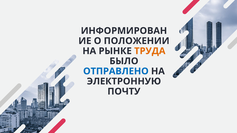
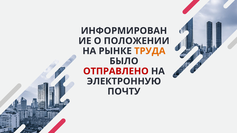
ОТПРАВЛЕНО colour: blue -> red
